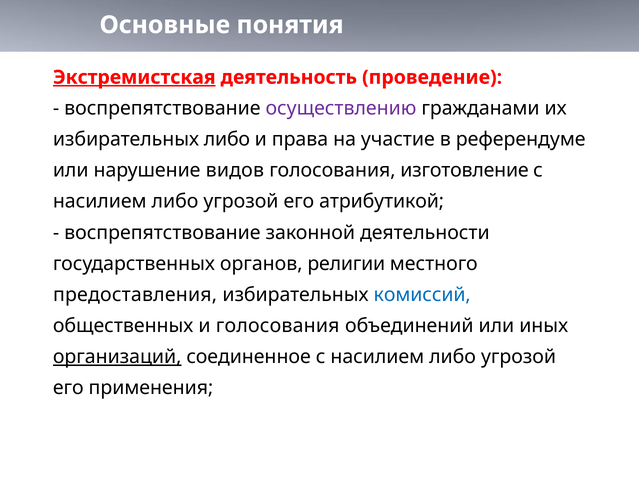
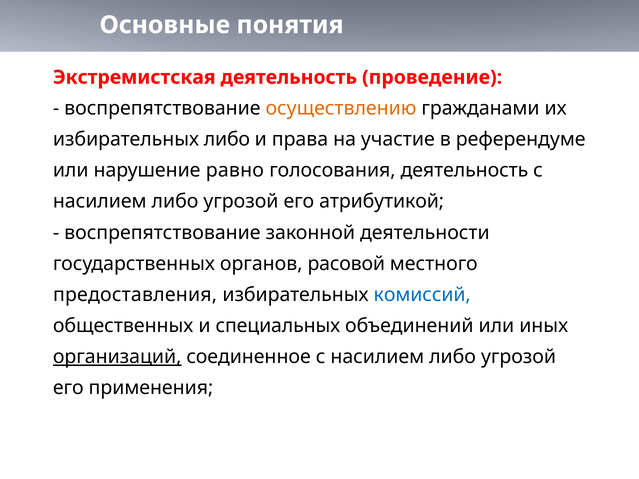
Экстремистская underline: present -> none
осуществлению colour: purple -> orange
видов: видов -> равно
голосования изготовление: изготовление -> деятельность
религии: религии -> расовой
и голосования: голосования -> специальных
